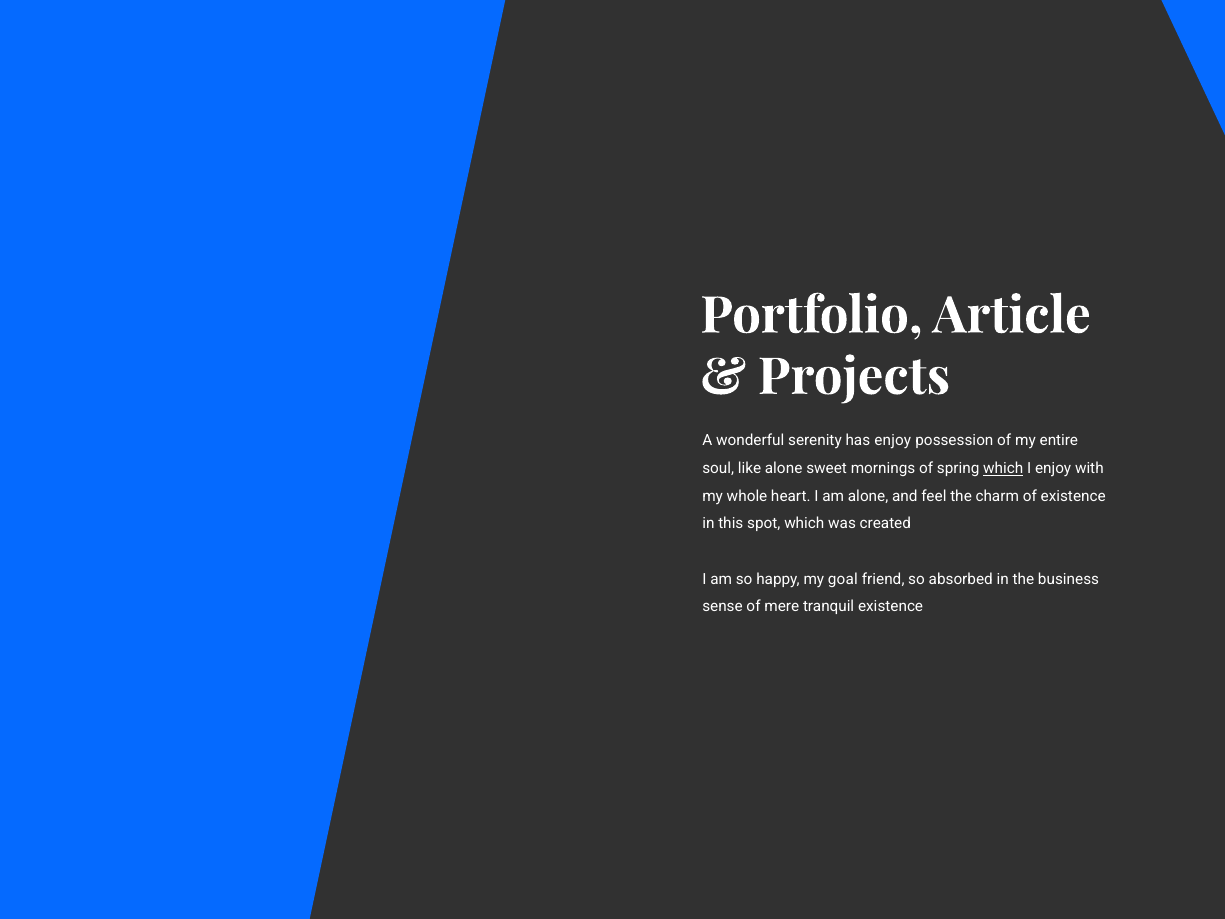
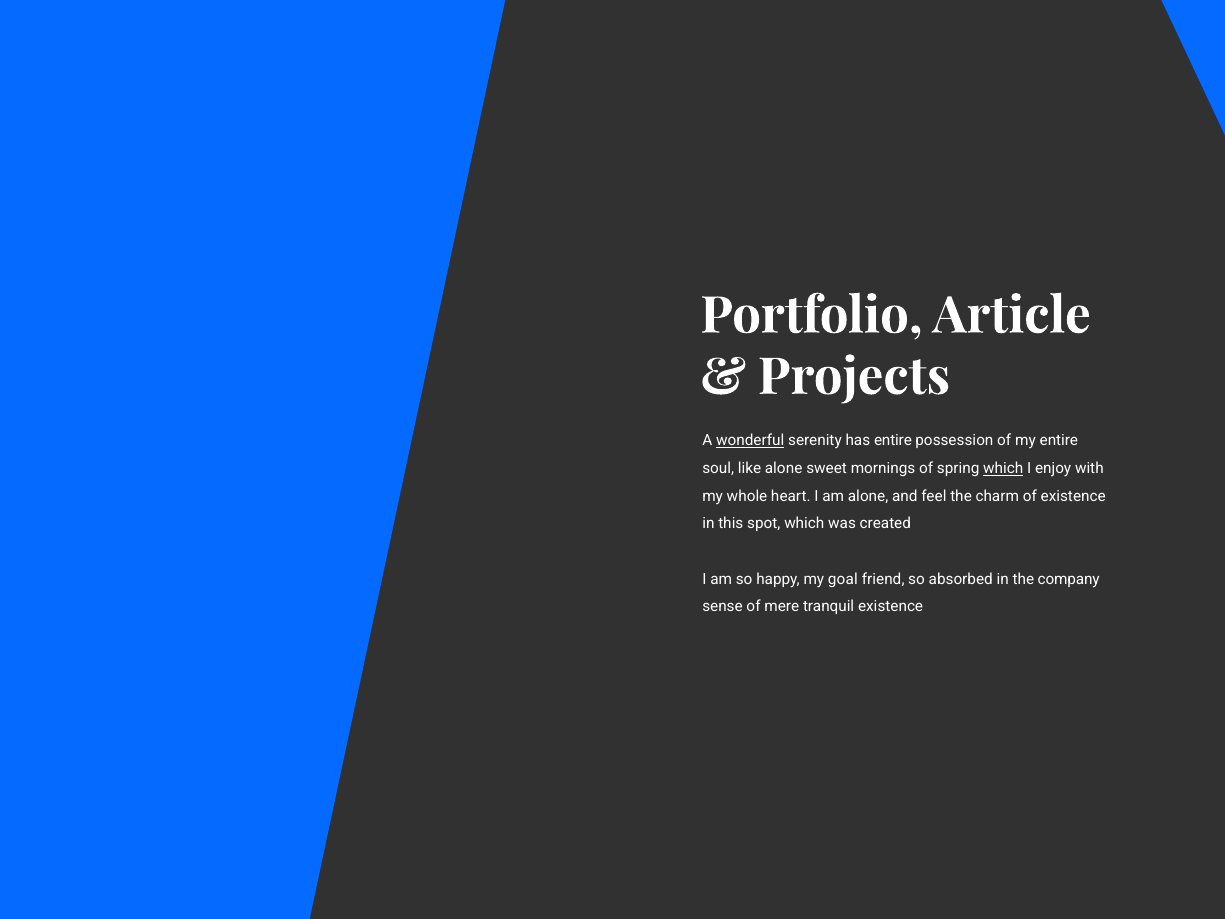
wonderful underline: none -> present
has enjoy: enjoy -> entire
business: business -> company
